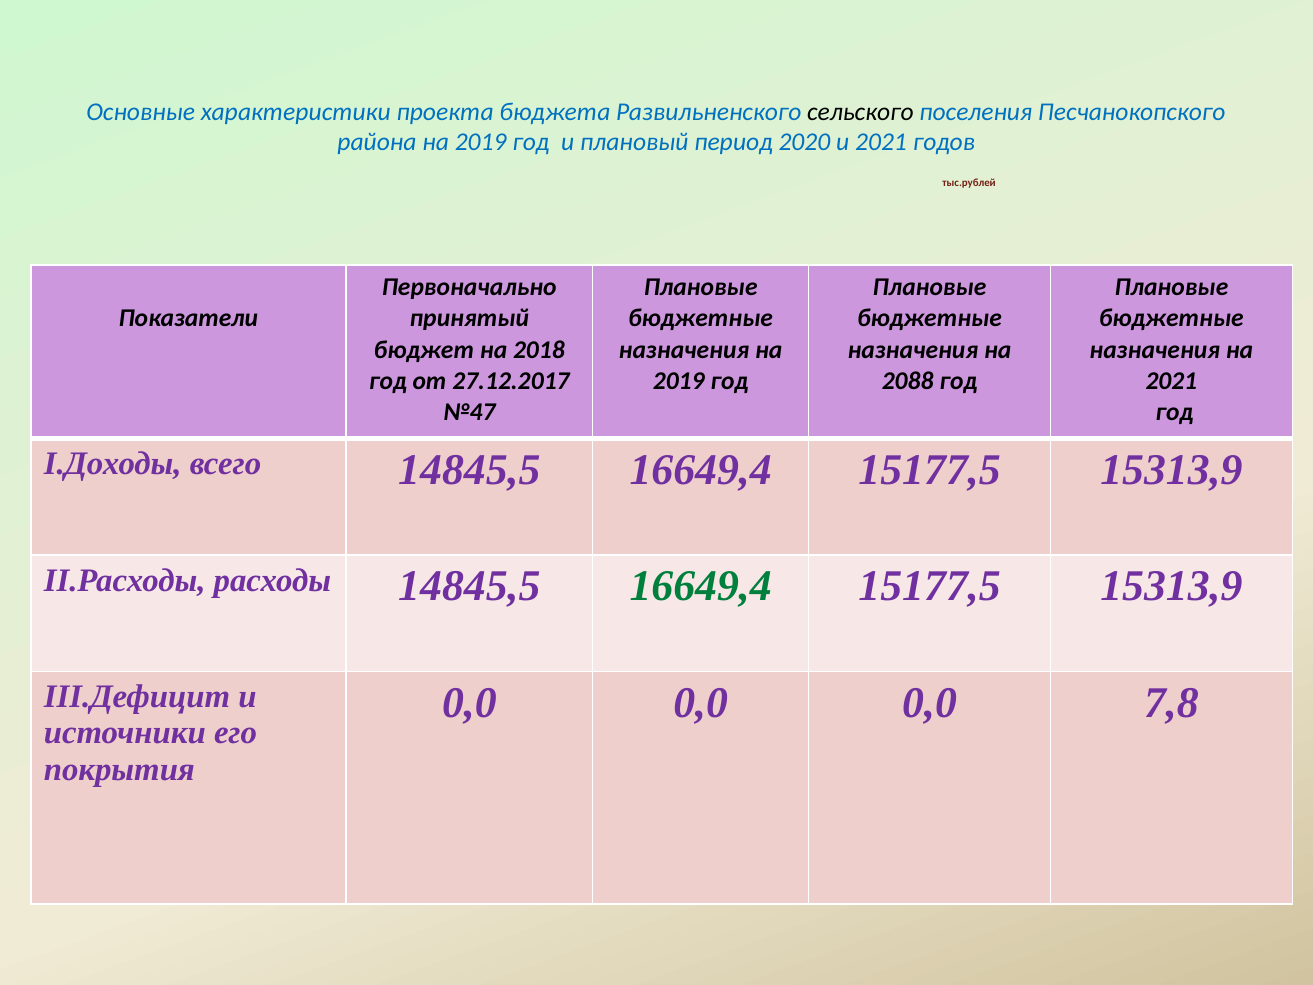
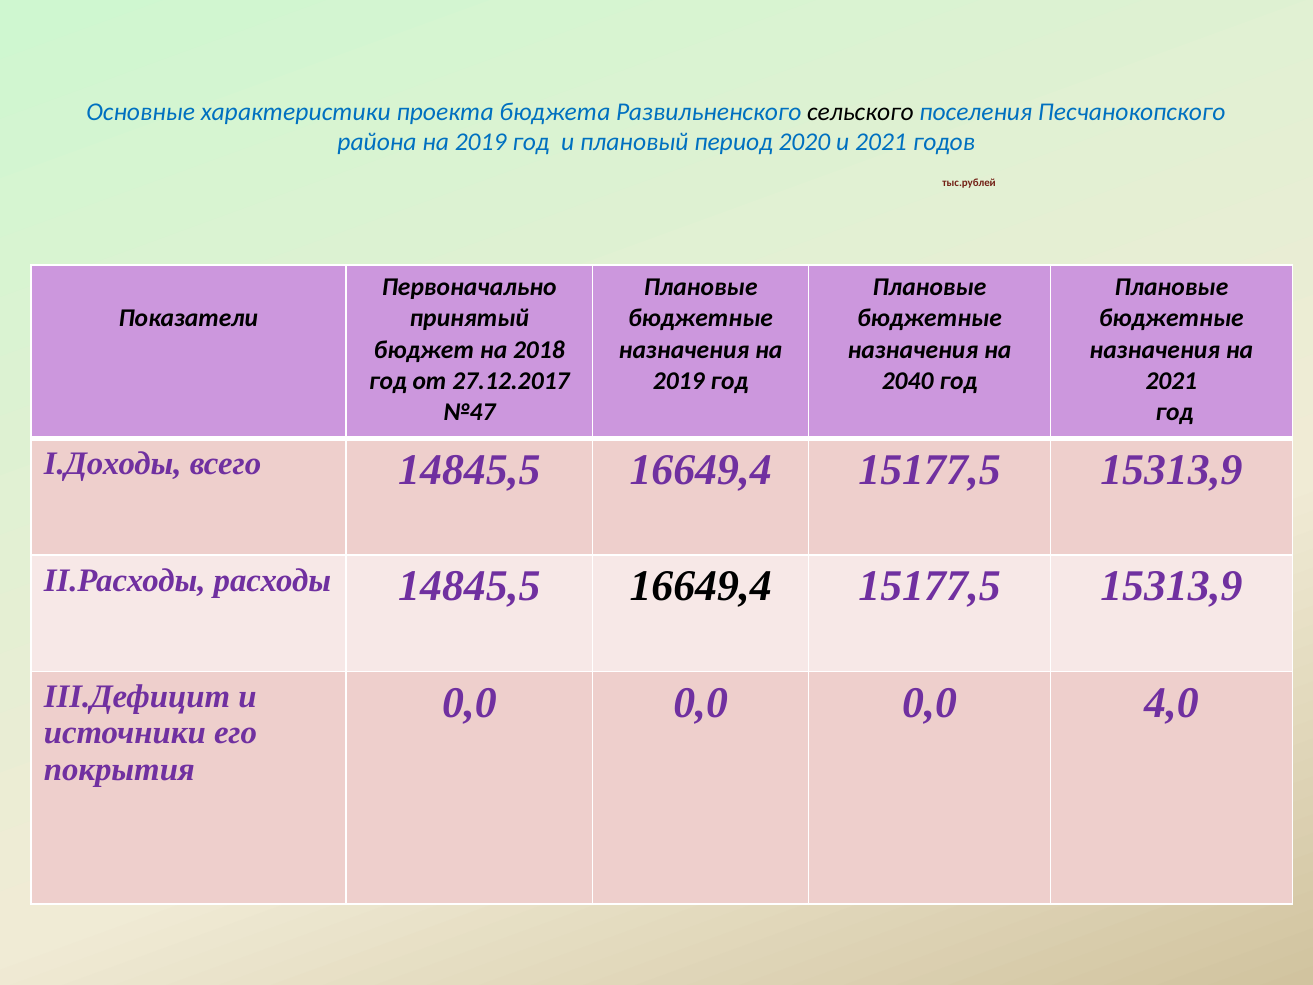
2088: 2088 -> 2040
16649,4 at (701, 586) colour: green -> black
7,8: 7,8 -> 4,0
